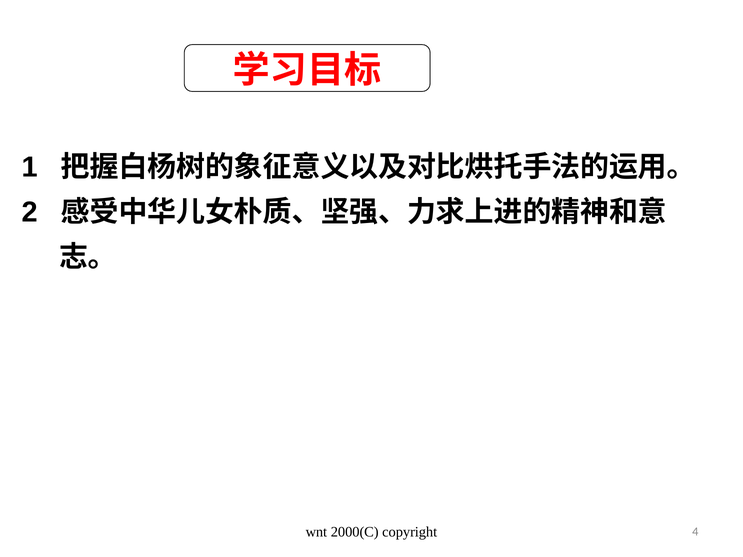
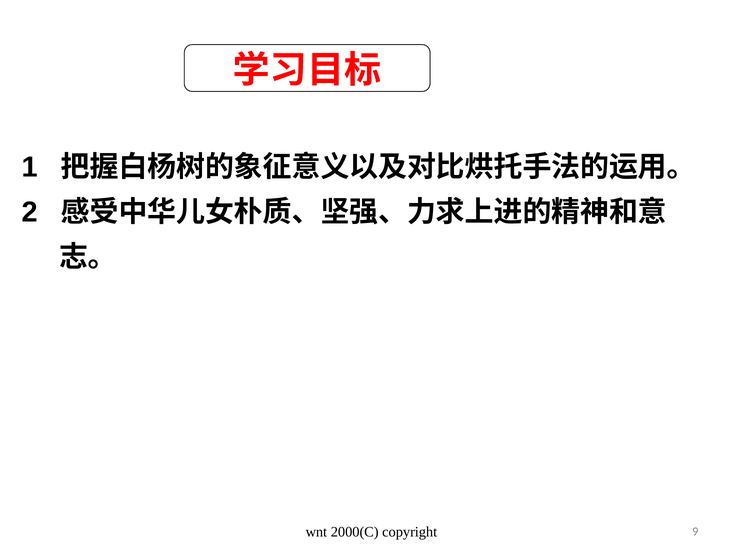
4: 4 -> 9
